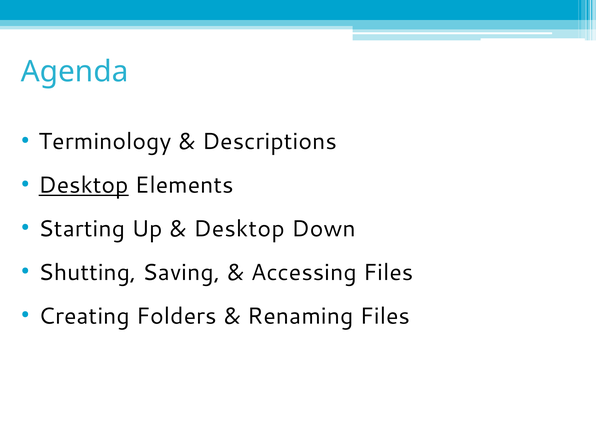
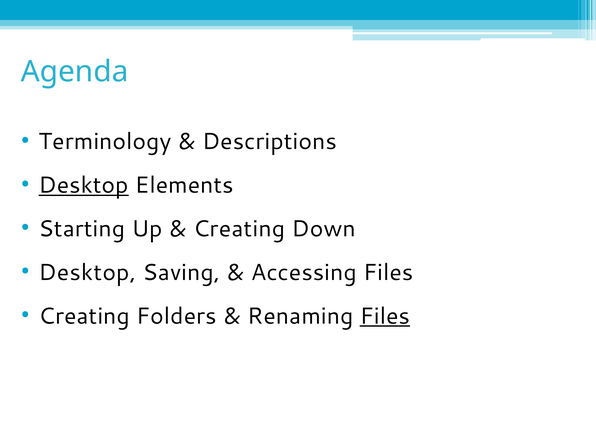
Desktop at (239, 229): Desktop -> Creating
Shutting at (88, 272): Shutting -> Desktop
Files at (385, 316) underline: none -> present
